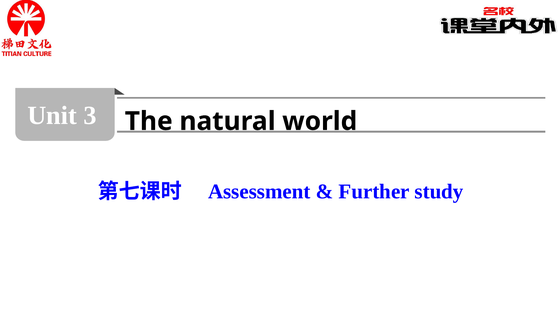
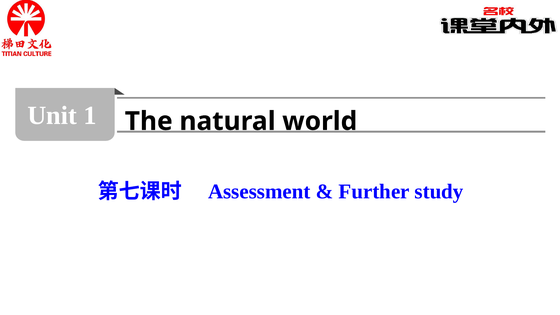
3: 3 -> 1
